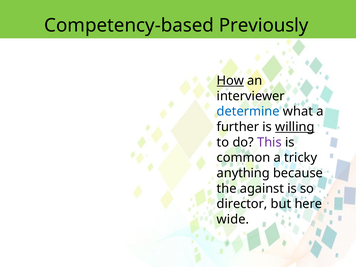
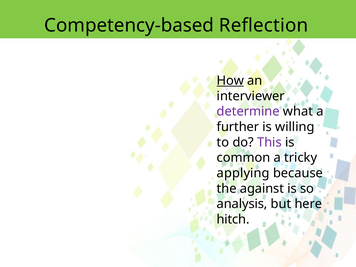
Previously: Previously -> Reflection
determine colour: blue -> purple
willing underline: present -> none
anything: anything -> applying
director: director -> analysis
wide: wide -> hitch
